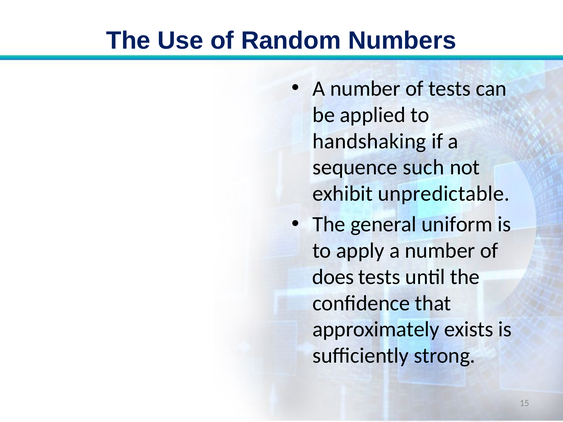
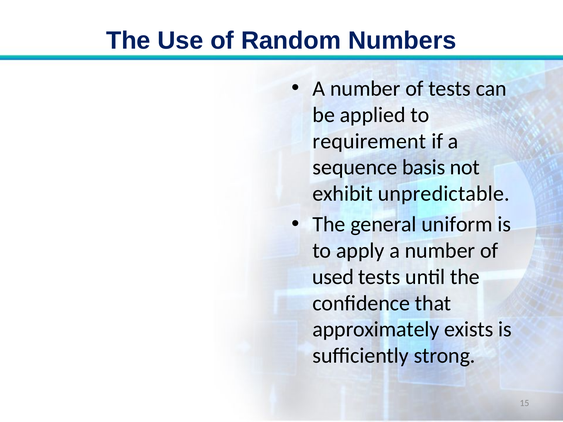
handshaking: handshaking -> requirement
such: such -> basis
does: does -> used
